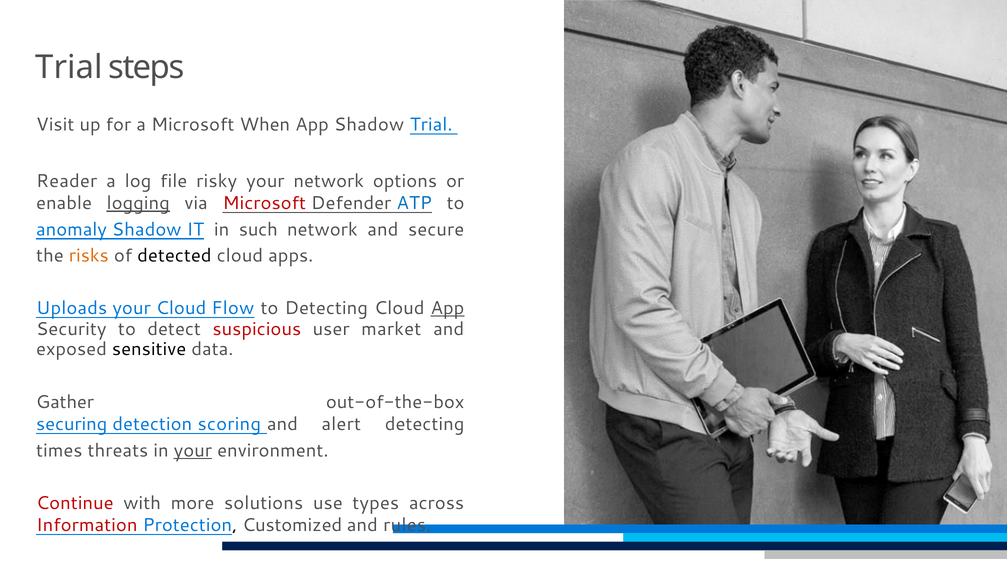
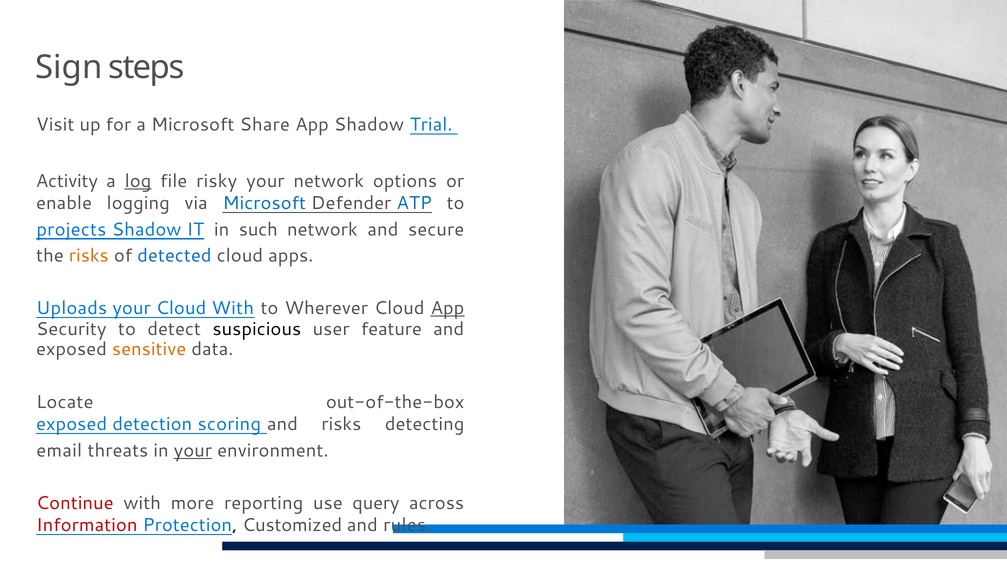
Trial at (69, 67): Trial -> Sign
When: When -> Share
Reader: Reader -> Activity
log underline: none -> present
logging underline: present -> none
Microsoft at (264, 203) colour: red -> blue
anomaly: anomaly -> projects
detected colour: black -> blue
Cloud Flow: Flow -> With
to Detecting: Detecting -> Wherever
suspicious colour: red -> black
market: market -> feature
sensitive colour: black -> orange
Gather: Gather -> Locate
securing at (72, 424): securing -> exposed
and alert: alert -> risks
times: times -> email
solutions: solutions -> reporting
types: types -> query
